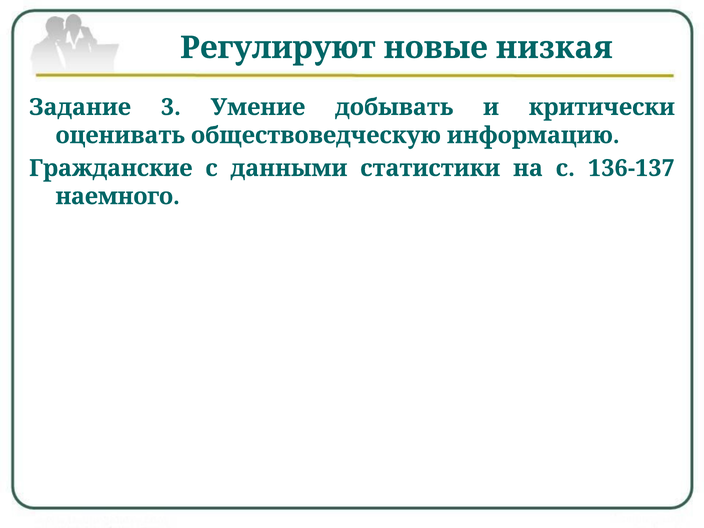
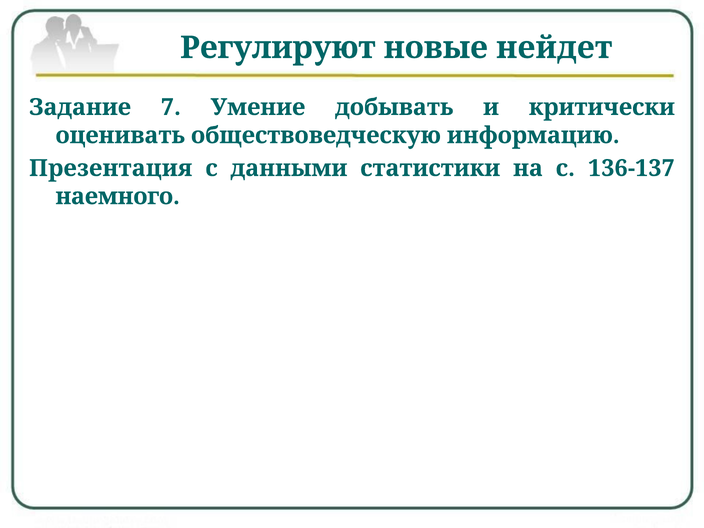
низкая: низкая -> нейдет
3: 3 -> 7
Гражданские: Гражданские -> Презентация
